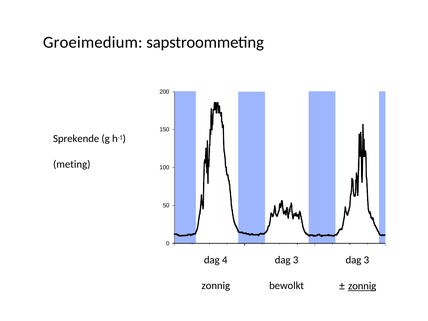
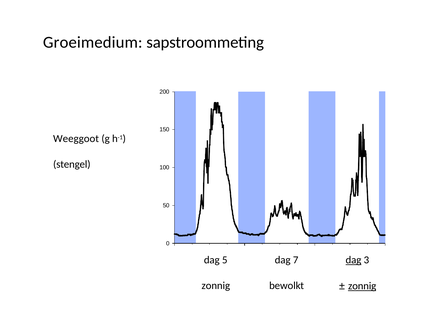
Sprekende: Sprekende -> Weeggoot
meting: meting -> stengel
4: 4 -> 5
3 at (296, 260): 3 -> 7
dag at (353, 260) underline: none -> present
